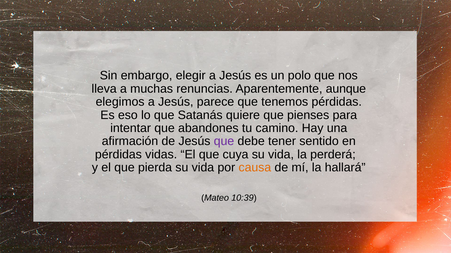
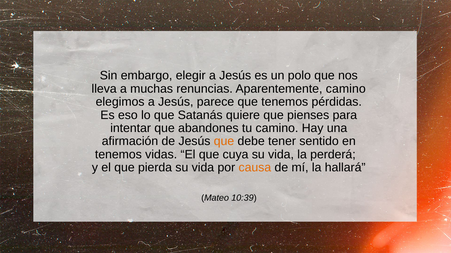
Aparentemente aunque: aunque -> camino
que at (224, 142) colour: purple -> orange
pérdidas at (118, 155): pérdidas -> tenemos
